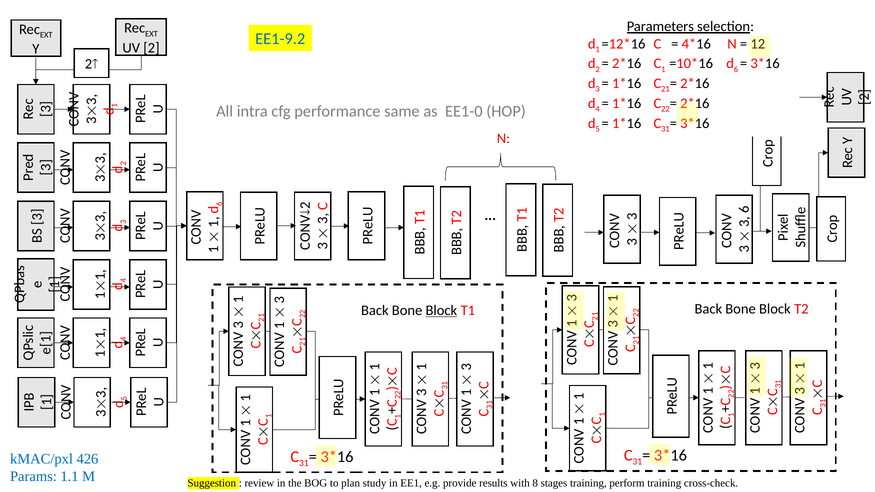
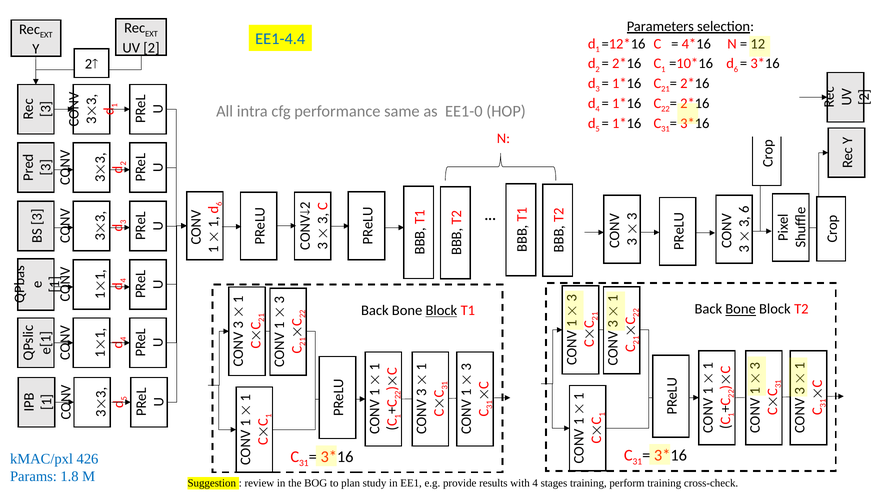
EE1-9.2: EE1-9.2 -> EE1-4.4
Bone at (741, 309) underline: none -> present
1.1: 1.1 -> 1.8
with 8: 8 -> 4
